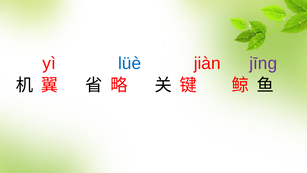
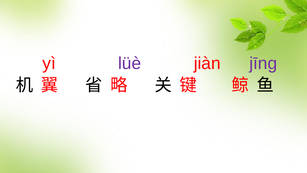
lüè colour: blue -> purple
